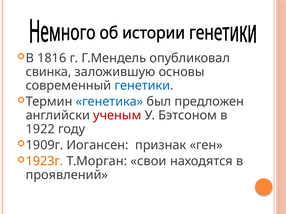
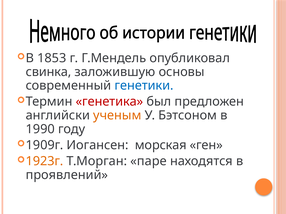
1816: 1816 -> 1853
генетика colour: blue -> red
ученым colour: red -> orange
1922: 1922 -> 1990
признак: признак -> морская
свои: свои -> паре
